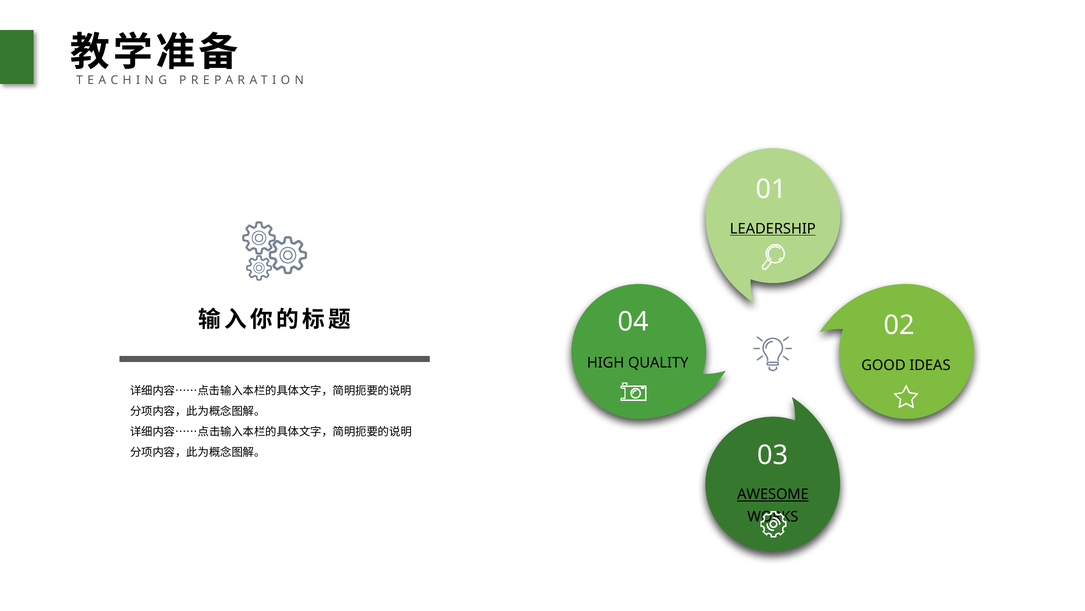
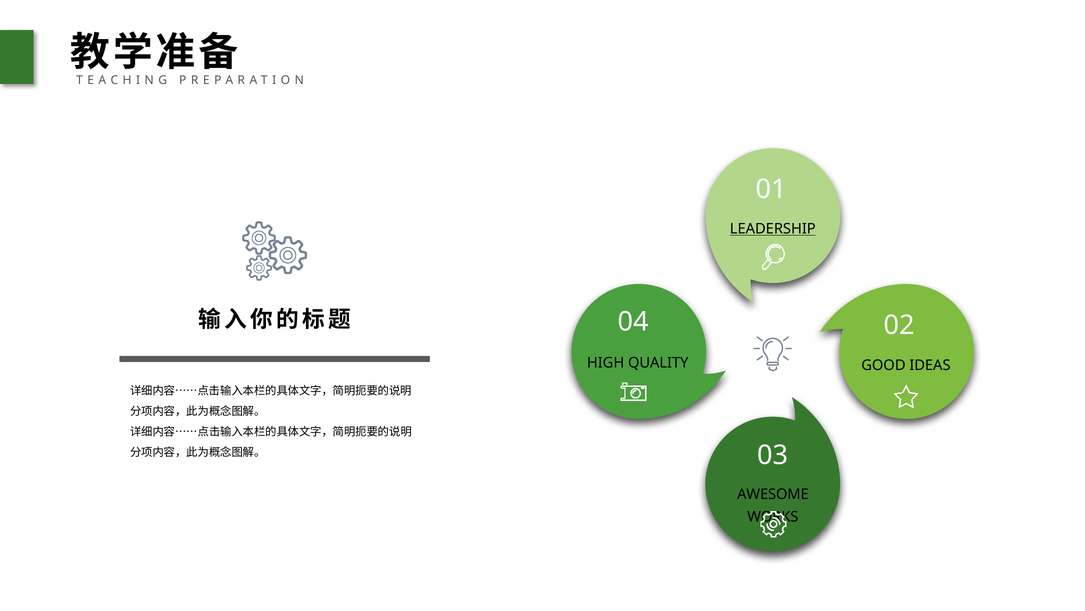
AWESOME underline: present -> none
